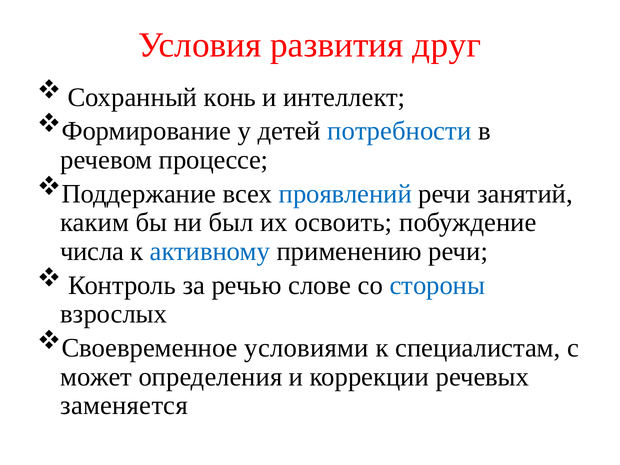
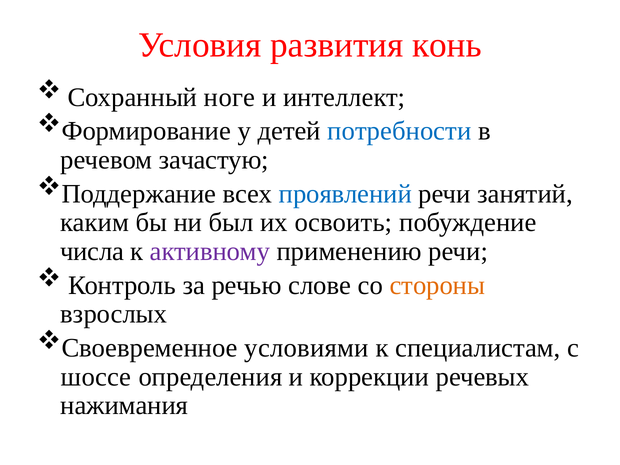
друг: друг -> конь
конь: конь -> ноге
процессе: процессе -> зачастую
активному colour: blue -> purple
стороны colour: blue -> orange
может: может -> шоссе
заменяется: заменяется -> нажимания
